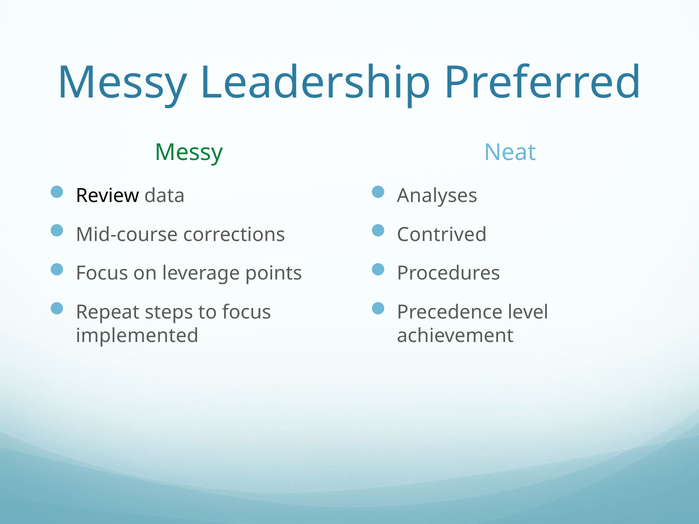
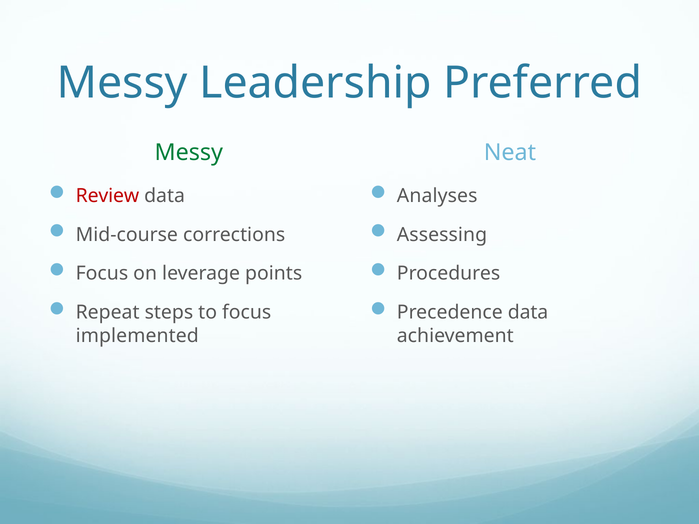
Review colour: black -> red
Contrived: Contrived -> Assessing
Precedence level: level -> data
